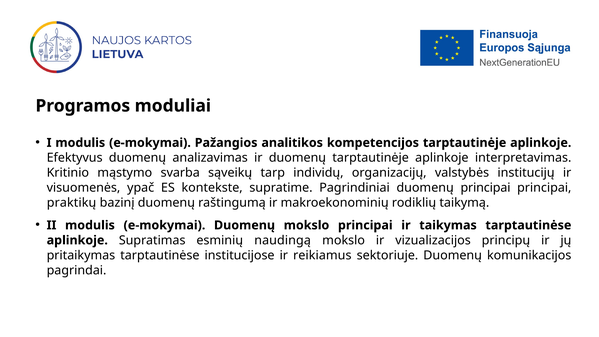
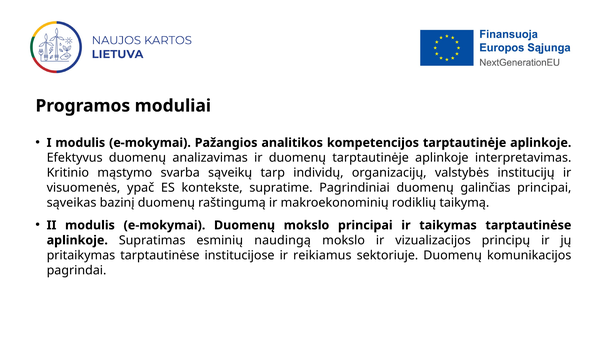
duomenų principai: principai -> galinčias
praktikų: praktikų -> sąveikas
